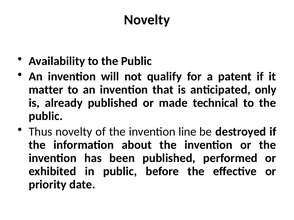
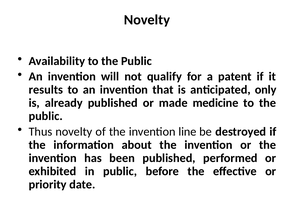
matter: matter -> results
technical: technical -> medicine
